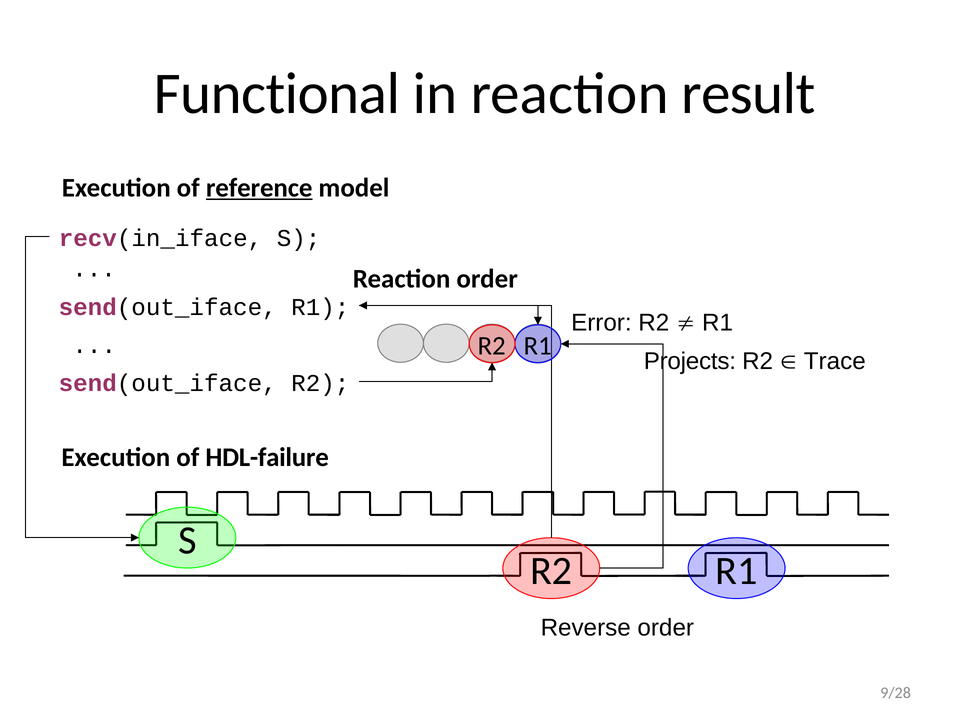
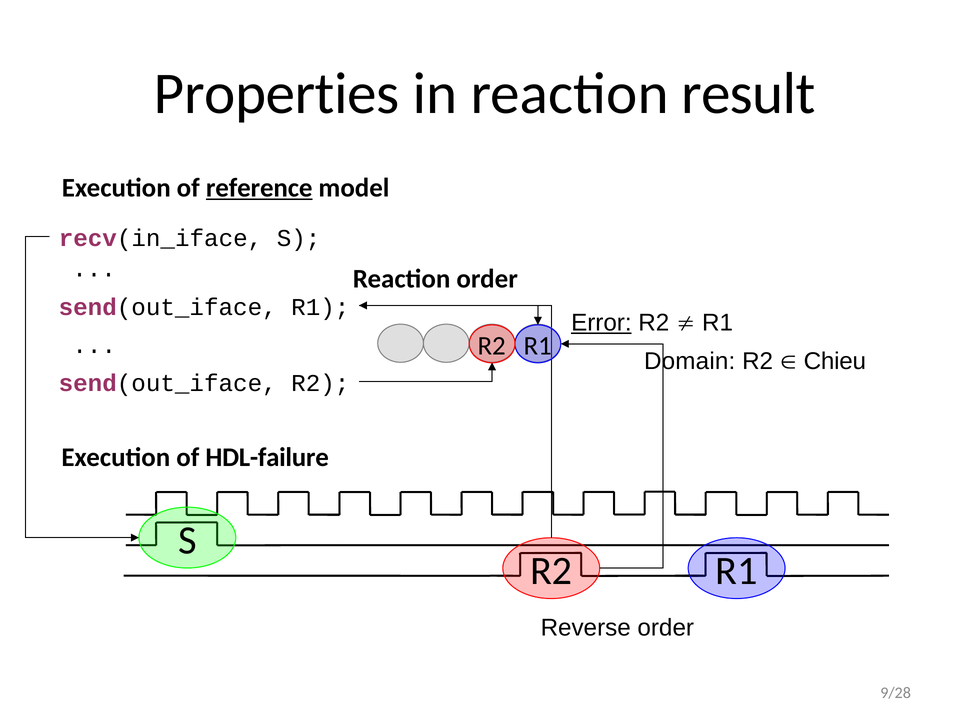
Functional: Functional -> Properties
Error underline: none -> present
Projects: Projects -> Domain
Trace: Trace -> Chieu
